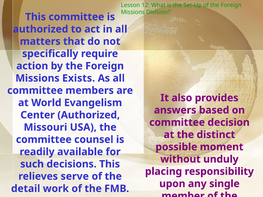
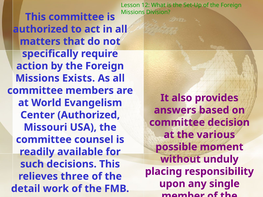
distinct: distinct -> various
serve: serve -> three
